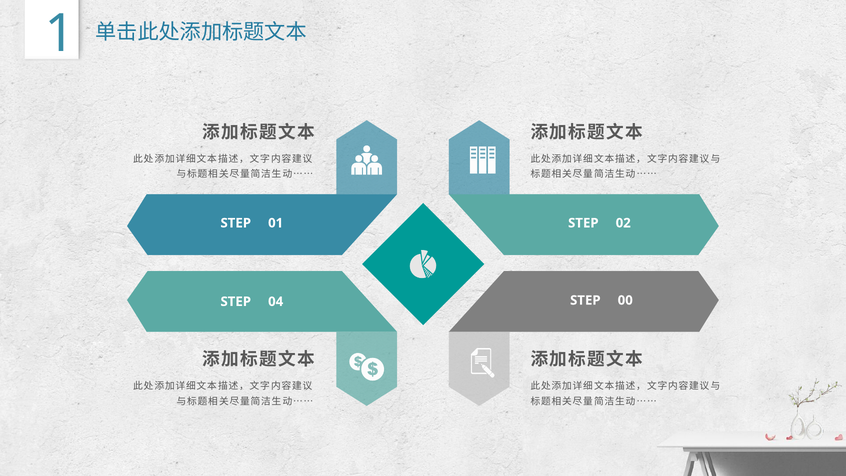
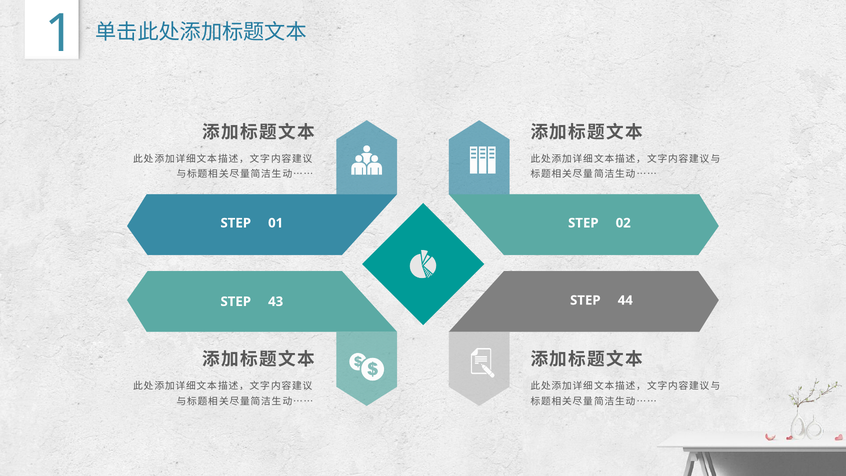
00: 00 -> 44
04: 04 -> 43
